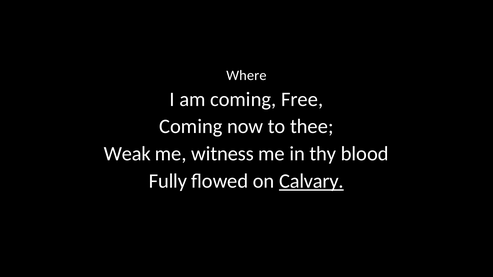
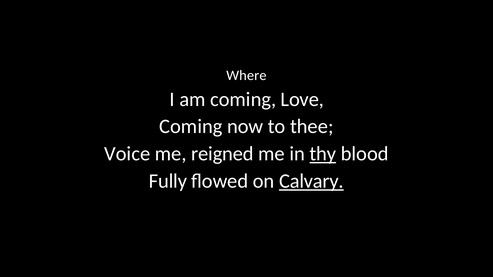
Free: Free -> Love
Weak: Weak -> Voice
witness: witness -> reigned
thy underline: none -> present
